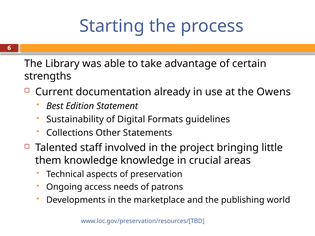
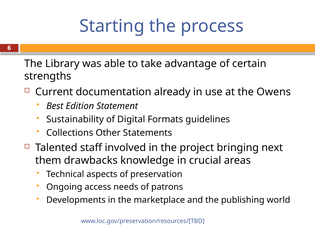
little: little -> next
them knowledge: knowledge -> drawbacks
